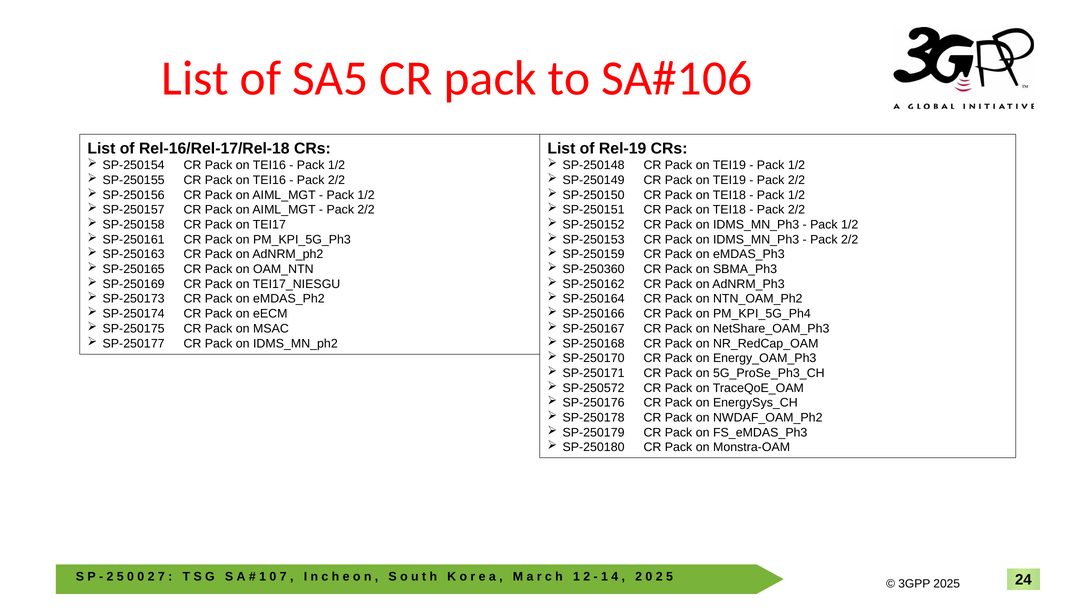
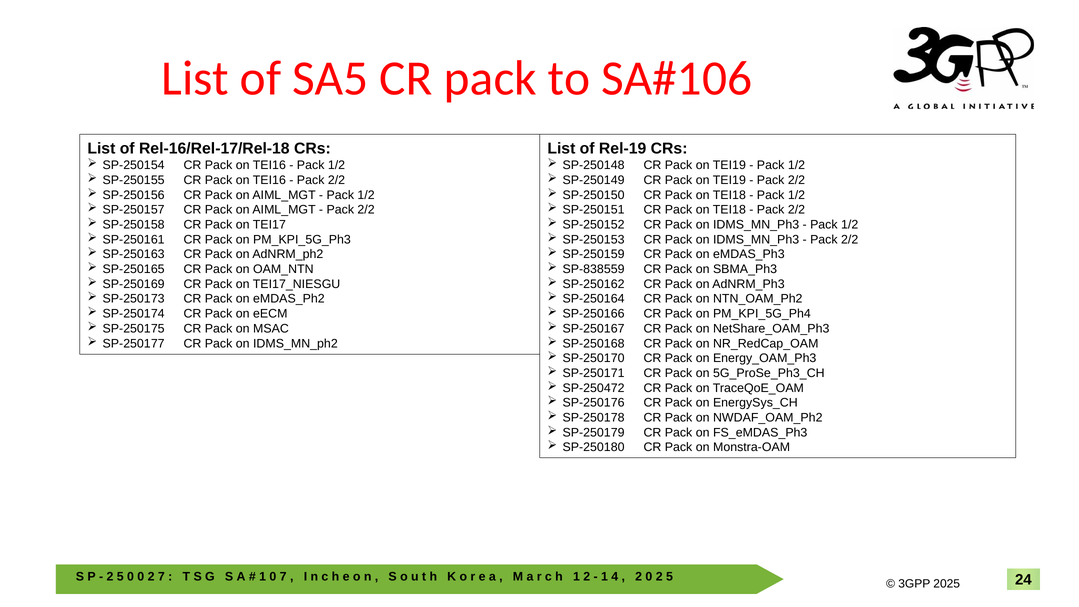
SP-250360: SP-250360 -> SP-838559
SP-250572: SP-250572 -> SP-250472
